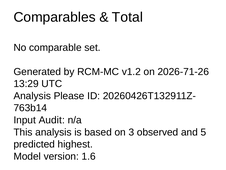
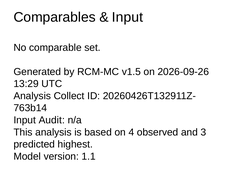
Total at (127, 17): Total -> Input
v1.2: v1.2 -> v1.5
2026-71-26: 2026-71-26 -> 2026-09-26
Please: Please -> Collect
3: 3 -> 4
5: 5 -> 3
1.6: 1.6 -> 1.1
